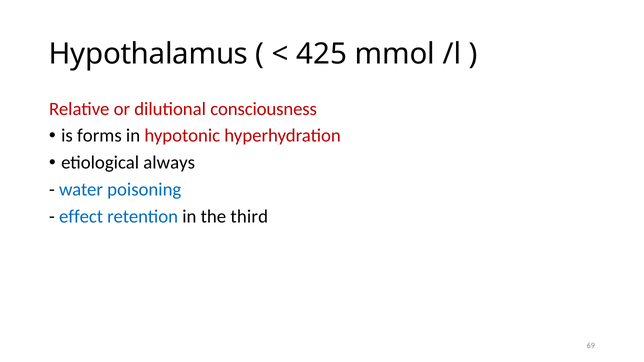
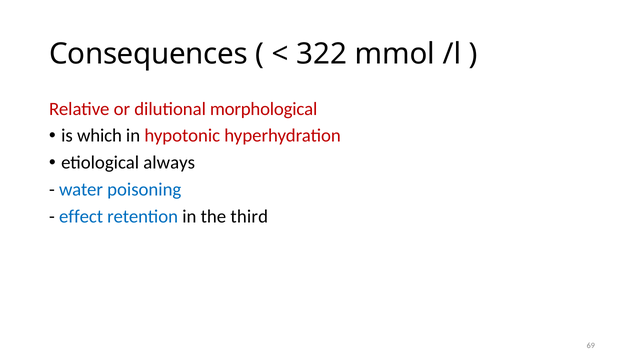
Hypothalamus: Hypothalamus -> Consequences
425: 425 -> 322
consciousness: consciousness -> morphological
forms: forms -> which
